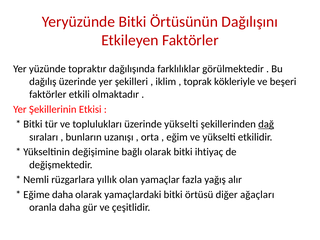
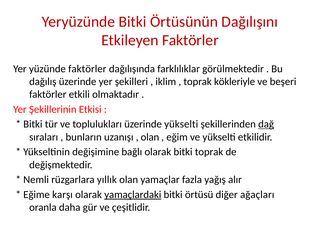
yüzünde topraktır: topraktır -> faktörler
orta at (150, 137): orta -> olan
bitki ihtiyaç: ihtiyaç -> toprak
Eğime daha: daha -> karşı
yamaçlardaki underline: none -> present
